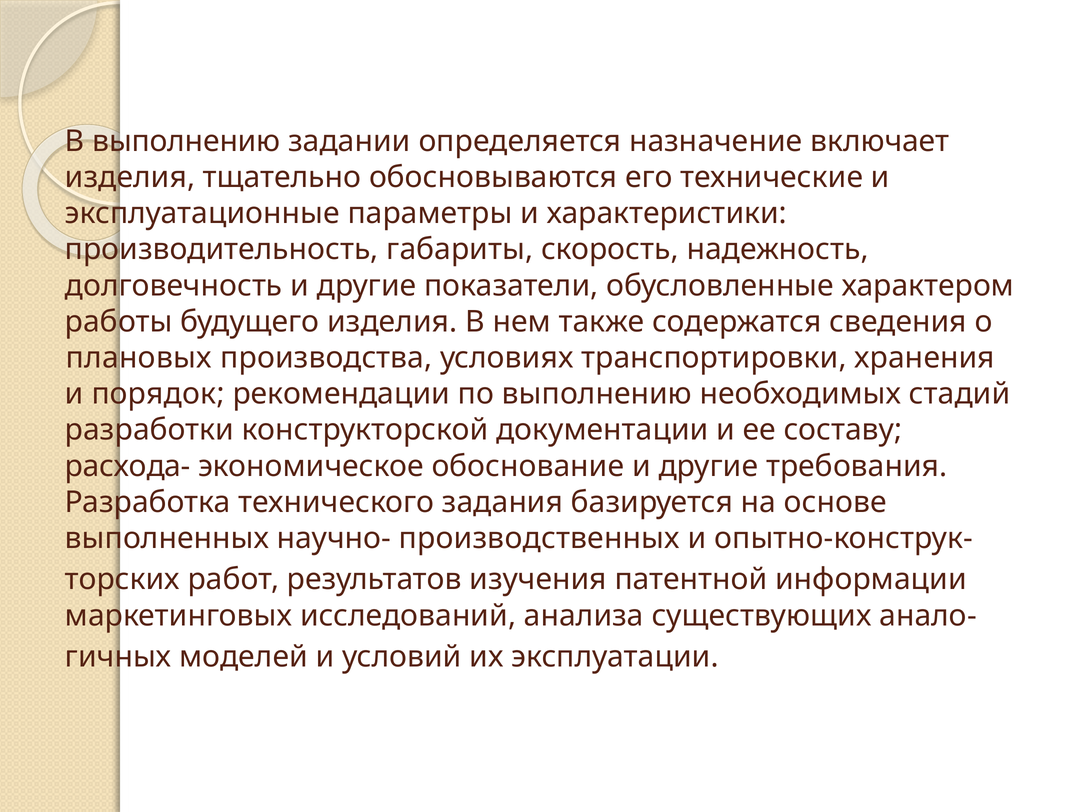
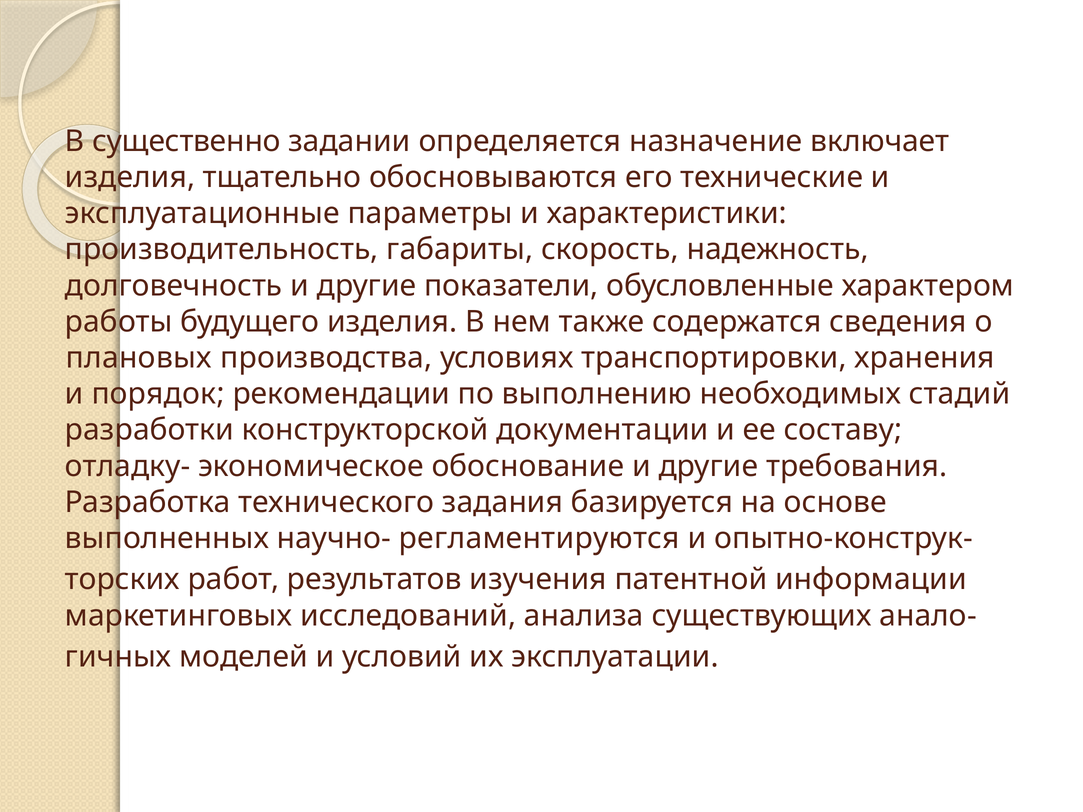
В выполнению: выполнению -> существенно
расхода-: расхода- -> отладку-
производственных: производственных -> регламентируются
